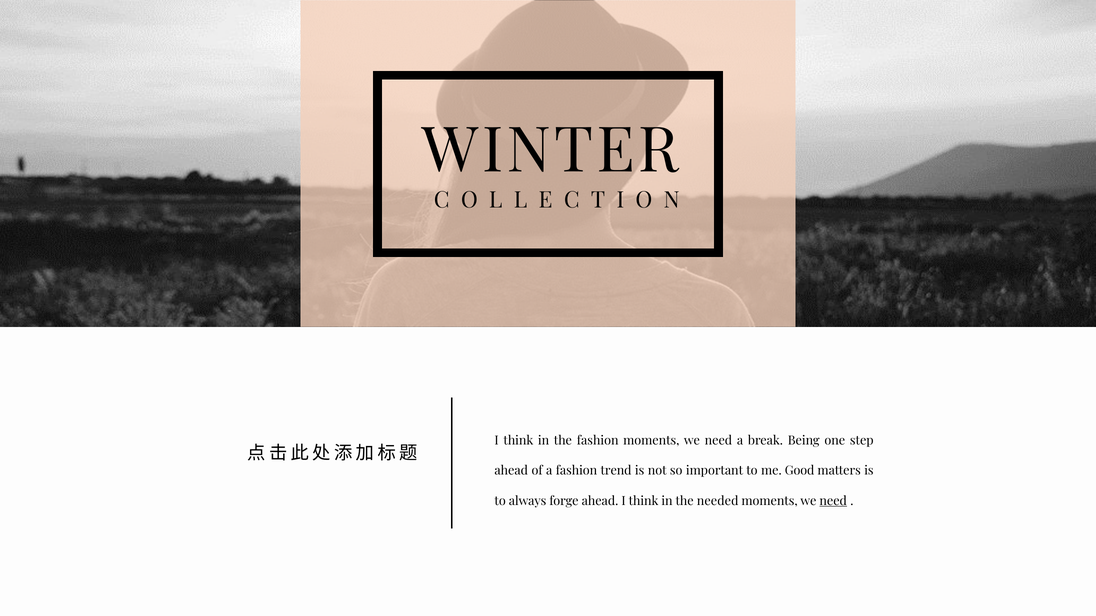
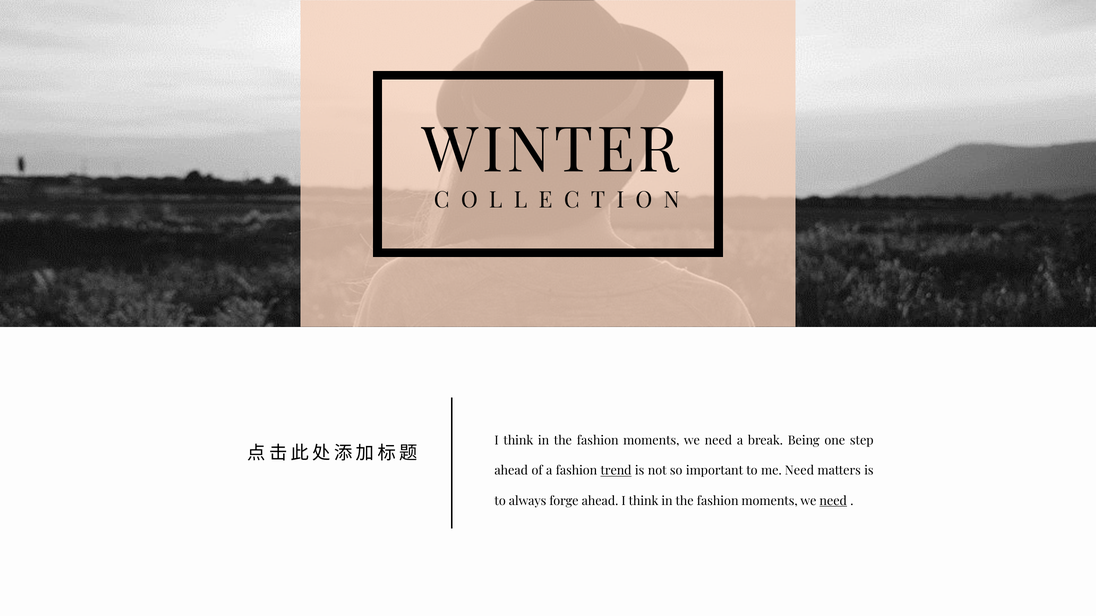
trend underline: none -> present
me Good: Good -> Need
needed at (718, 501): needed -> fashion
